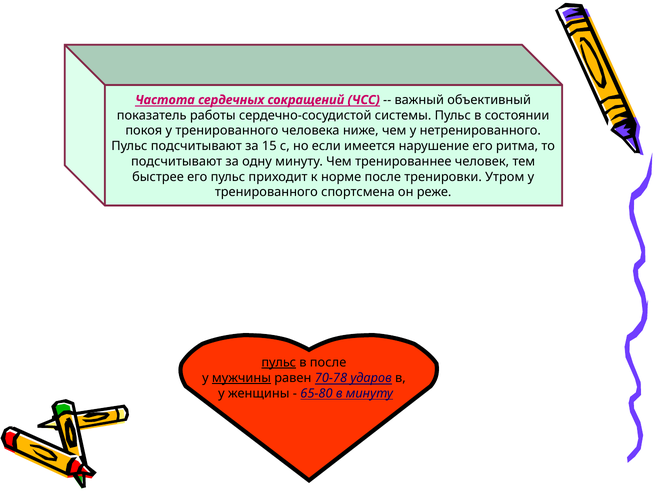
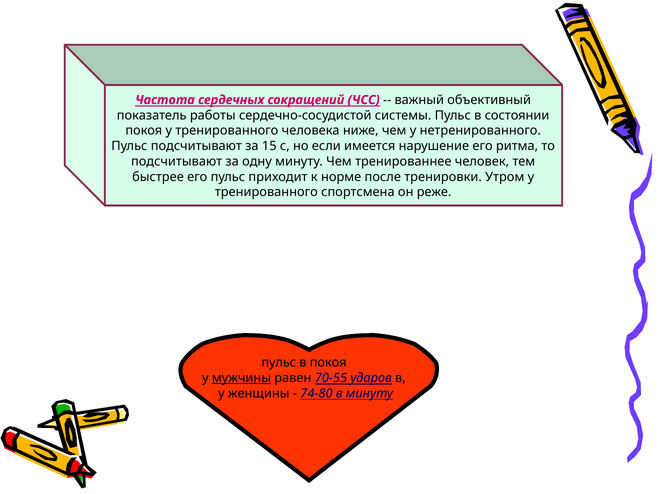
пульс at (279, 362) underline: present -> none
в после: после -> покоя
70-78: 70-78 -> 70-55
65-80: 65-80 -> 74-80
